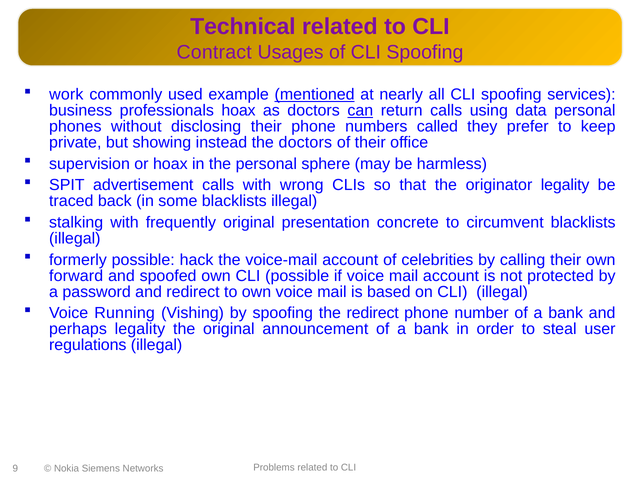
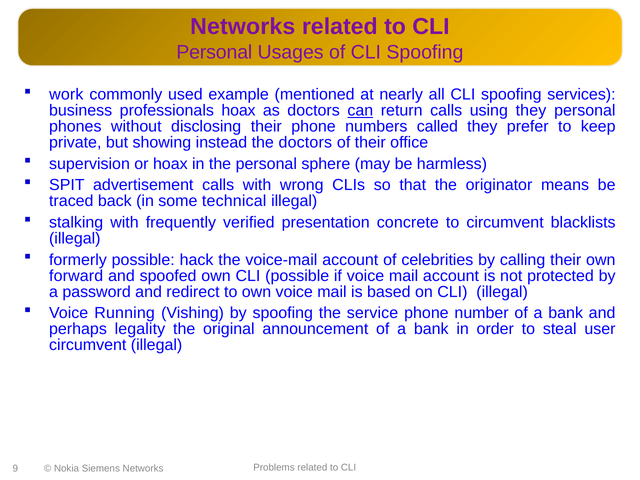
Technical at (243, 27): Technical -> Networks
Contract at (214, 52): Contract -> Personal
mentioned underline: present -> none
using data: data -> they
originator legality: legality -> means
some blacklists: blacklists -> technical
frequently original: original -> verified
the redirect: redirect -> service
regulations at (88, 345): regulations -> circumvent
